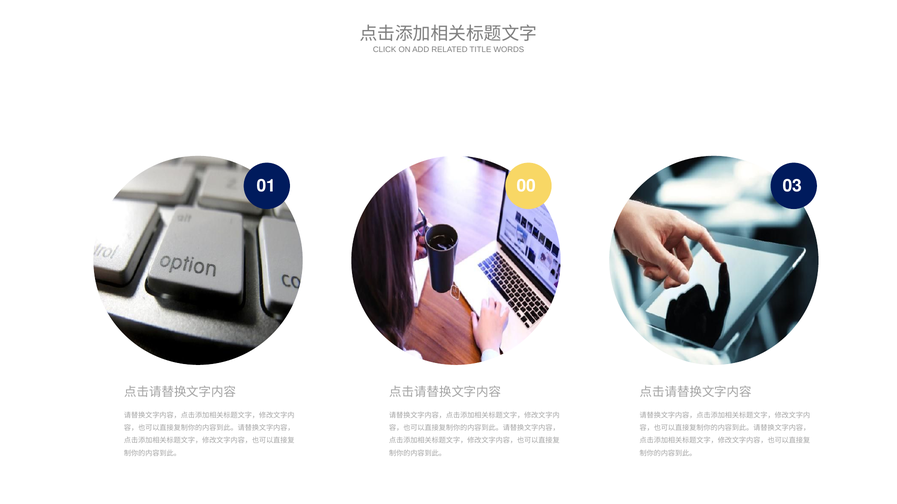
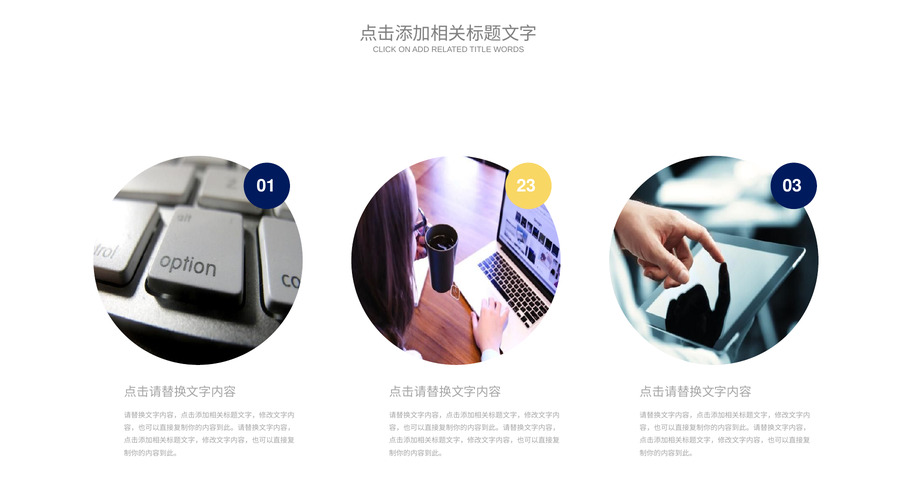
00: 00 -> 23
